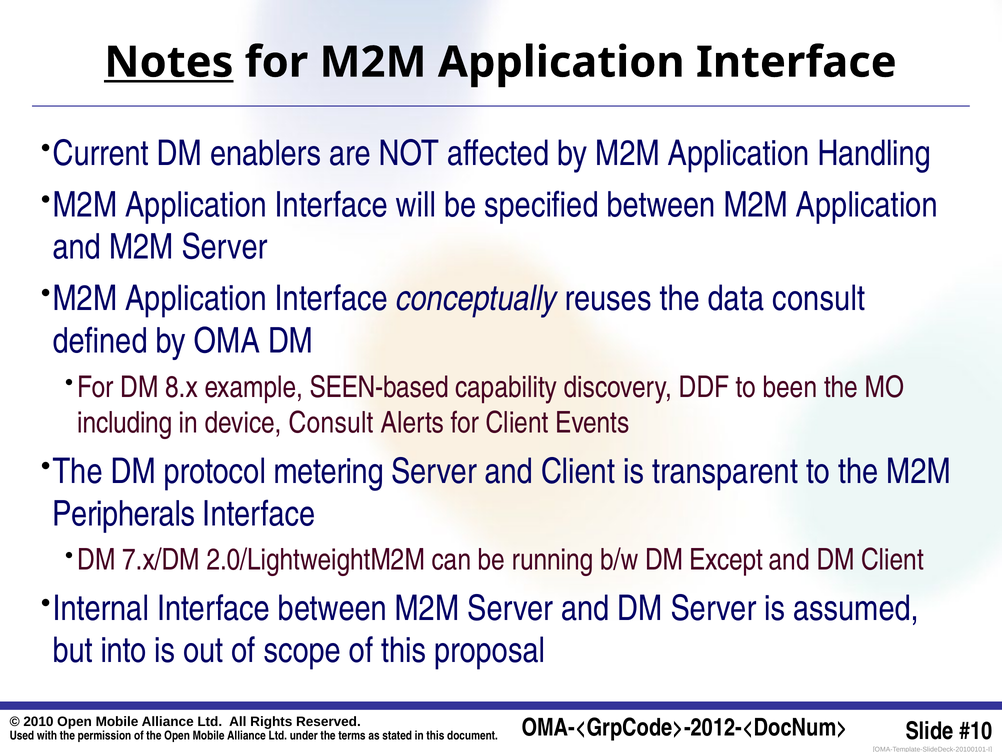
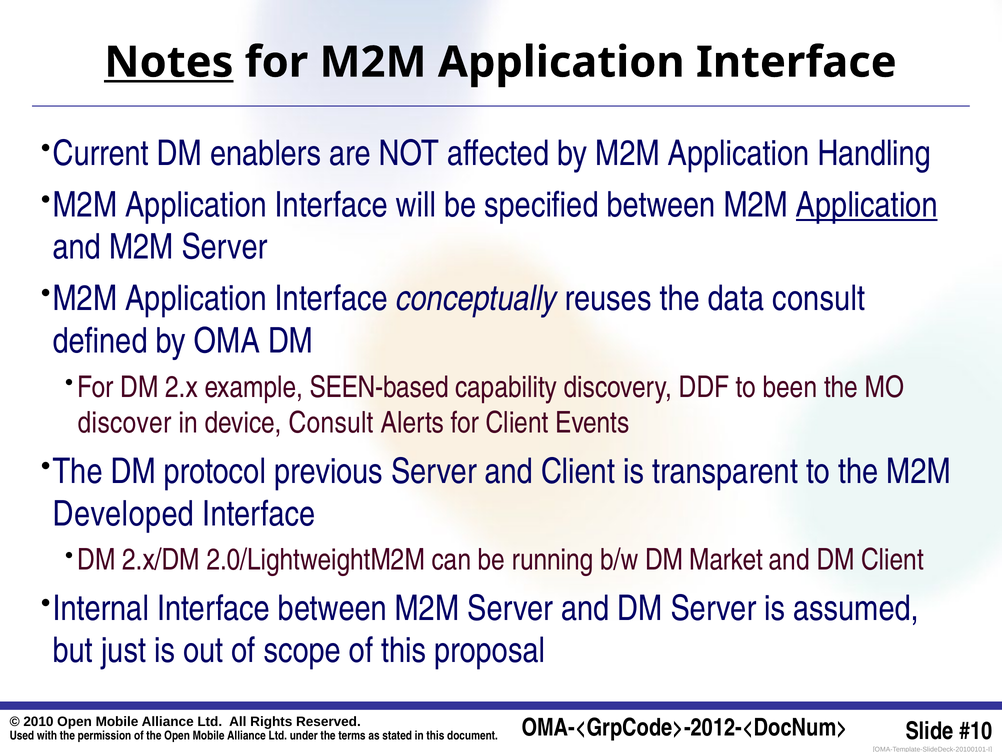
Application at (867, 205) underline: none -> present
8.x: 8.x -> 2.x
including: including -> discover
metering: metering -> previous
Peripherals: Peripherals -> Developed
7.x/DM: 7.x/DM -> 2.x/DM
Except: Except -> Market
into: into -> just
